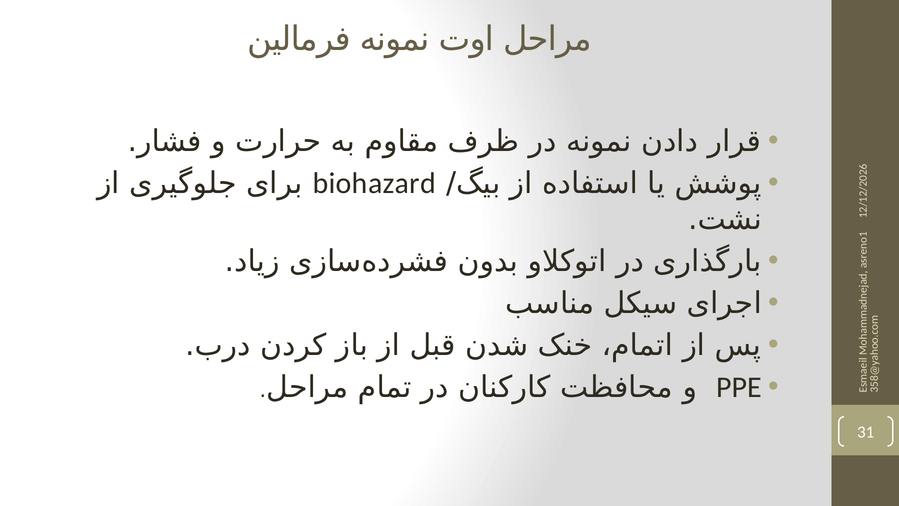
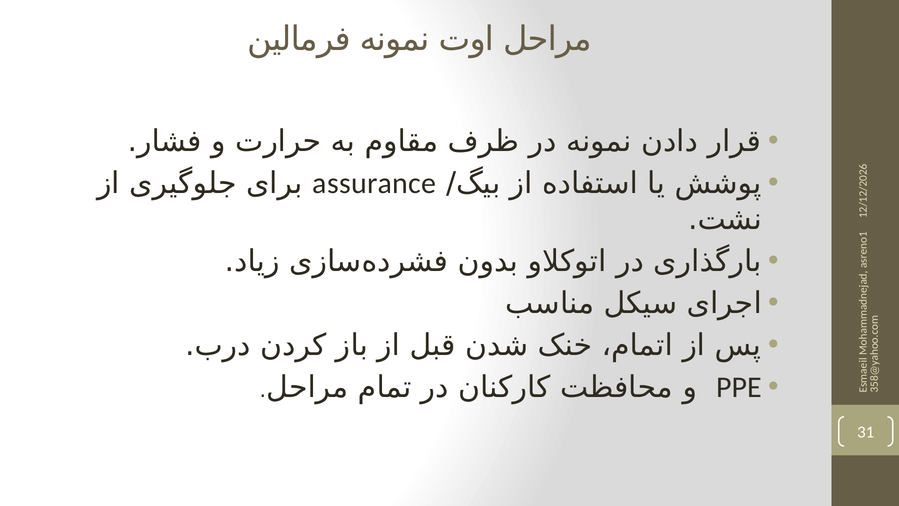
biohazard: biohazard -> assurance
